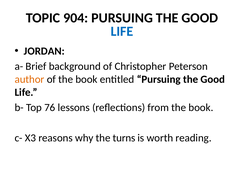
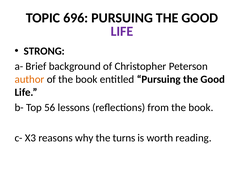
904: 904 -> 696
LIFE at (122, 31) colour: blue -> purple
JORDAN: JORDAN -> STRONG
76: 76 -> 56
